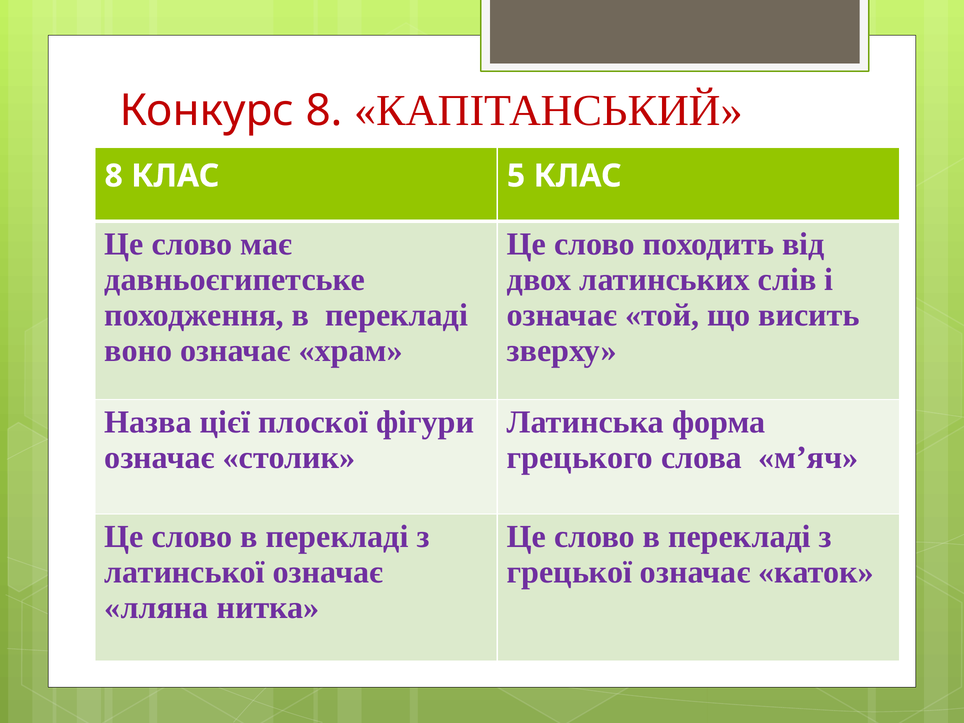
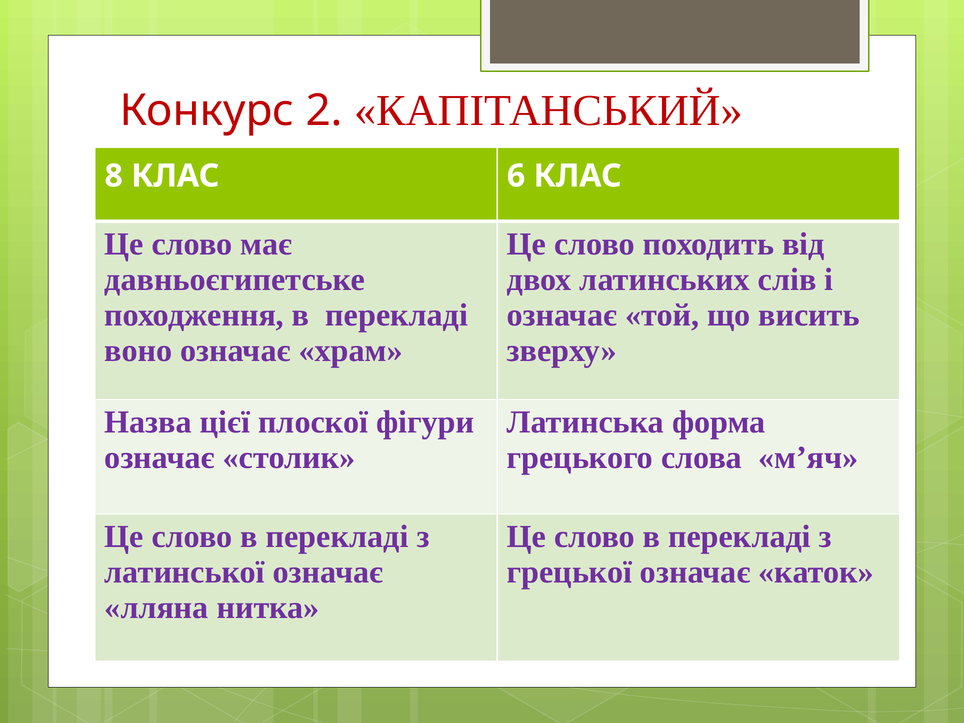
Конкурс 8: 8 -> 2
5: 5 -> 6
